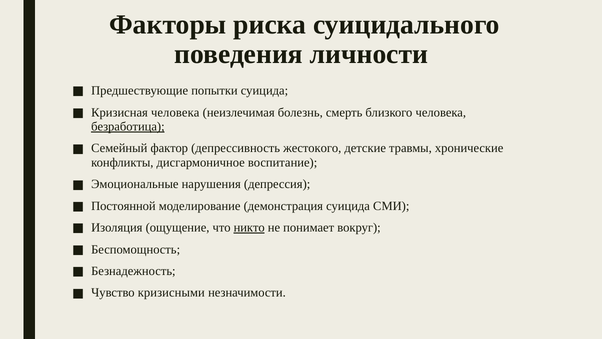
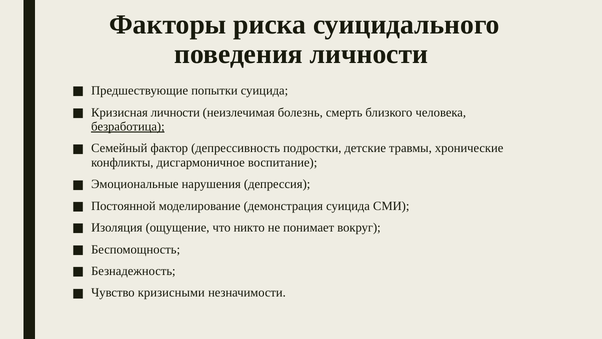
Кризисная человека: человека -> личности
жестокого: жестокого -> подростки
никто underline: present -> none
